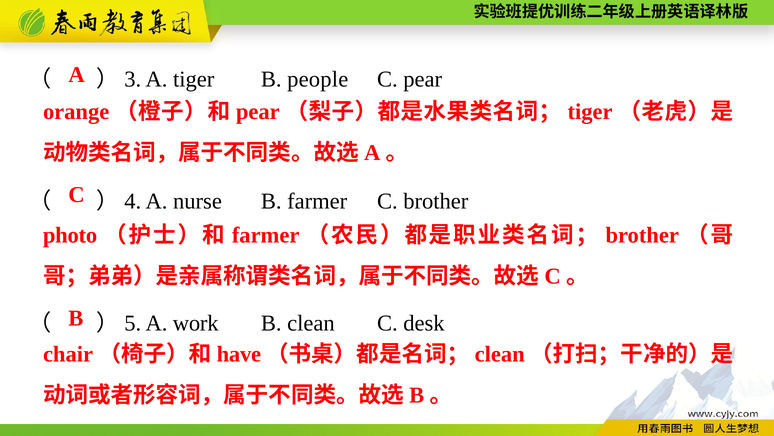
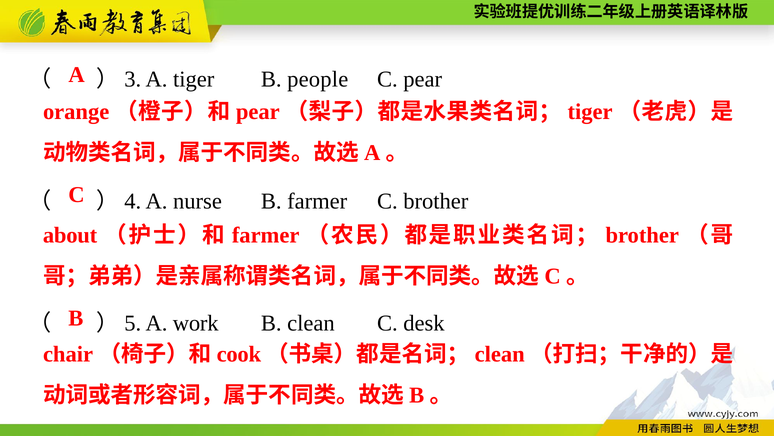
photo: photo -> about
have: have -> cook
